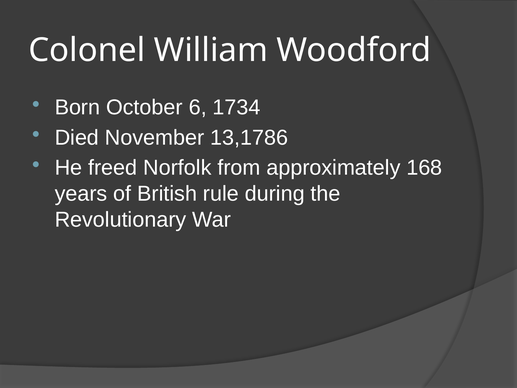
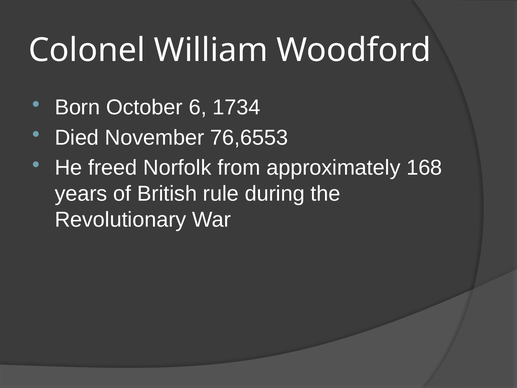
13,1786: 13,1786 -> 76,6553
